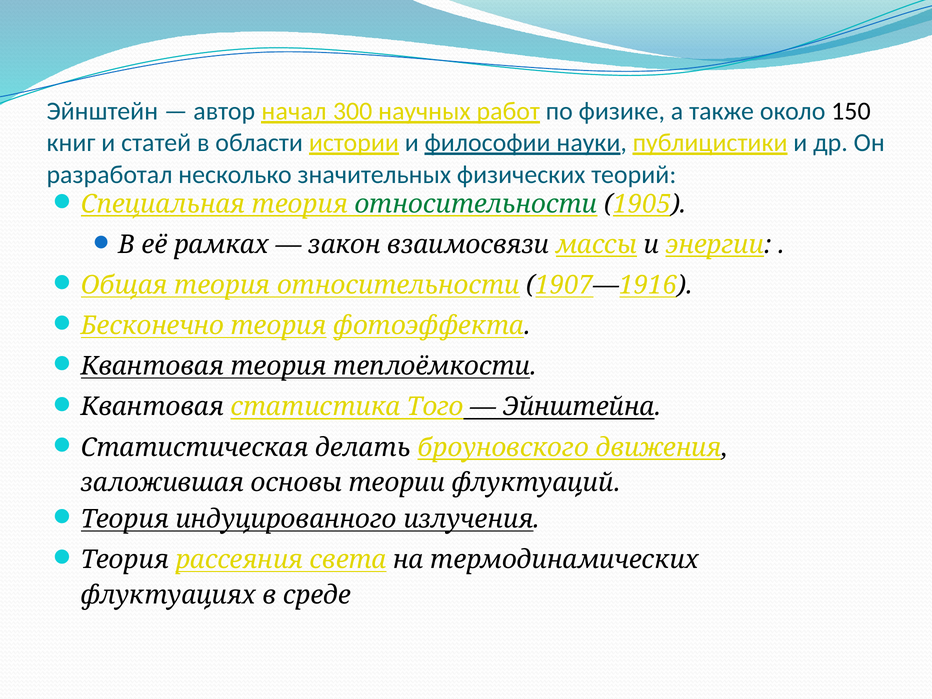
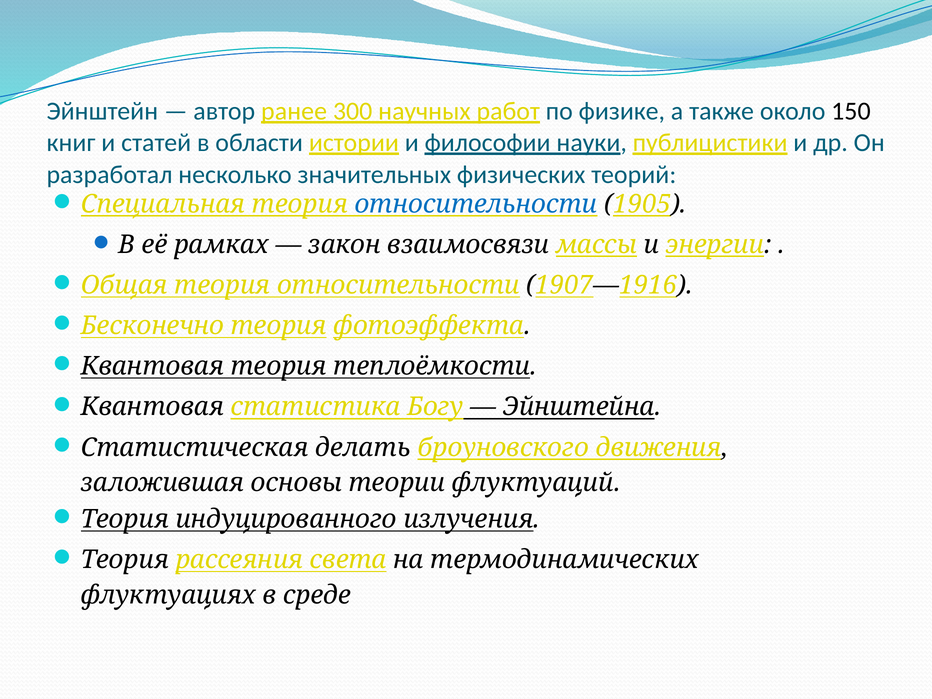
начал: начал -> ранее
относительности at (476, 204) colour: green -> blue
Того: Того -> Богу
